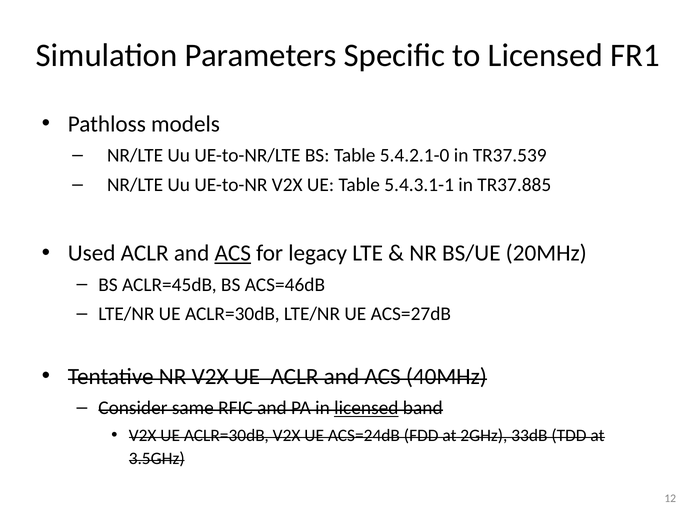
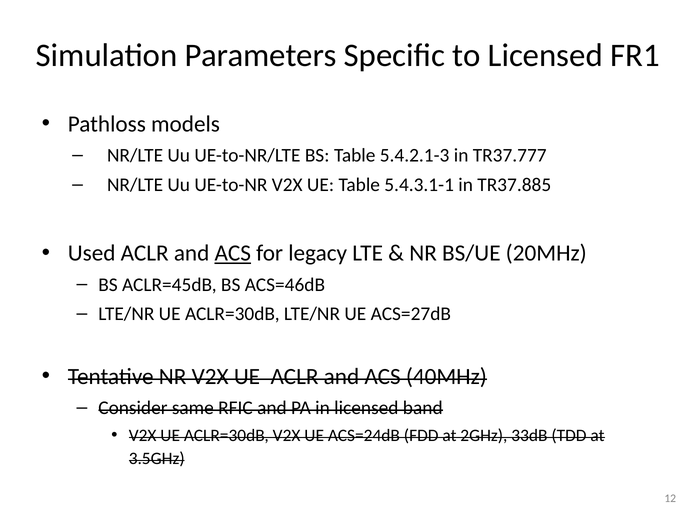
5.4.2.1-0: 5.4.2.1-0 -> 5.4.2.1-3
TR37.539: TR37.539 -> TR37.777
licensed at (366, 408) underline: present -> none
